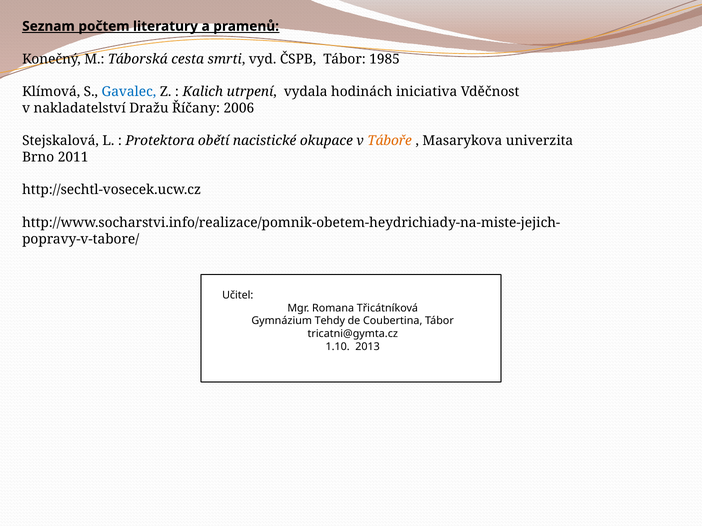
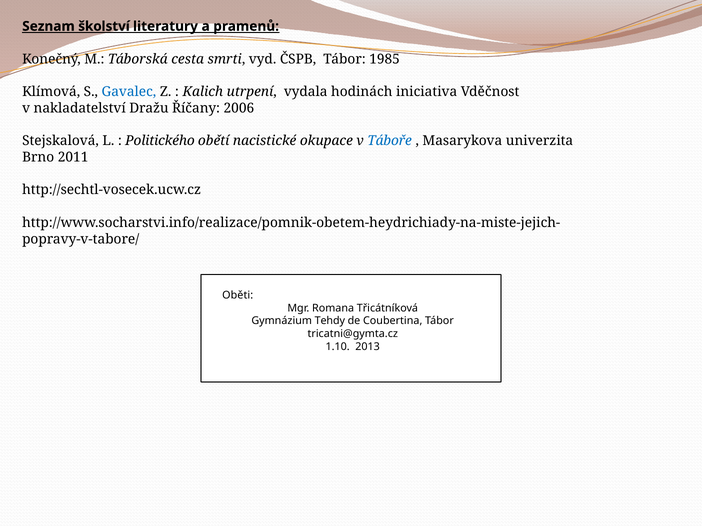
počtem: počtem -> školství
Protektora: Protektora -> Politického
Táboře colour: orange -> blue
Učitel: Učitel -> Oběti
